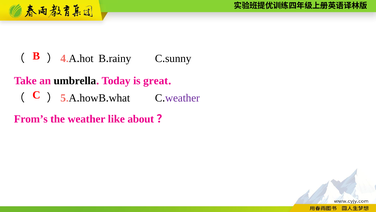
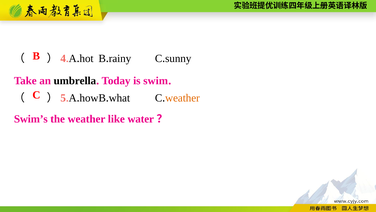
great: great -> swim
weather at (182, 98) colour: purple -> orange
From’s: From’s -> Swim’s
about: about -> water
